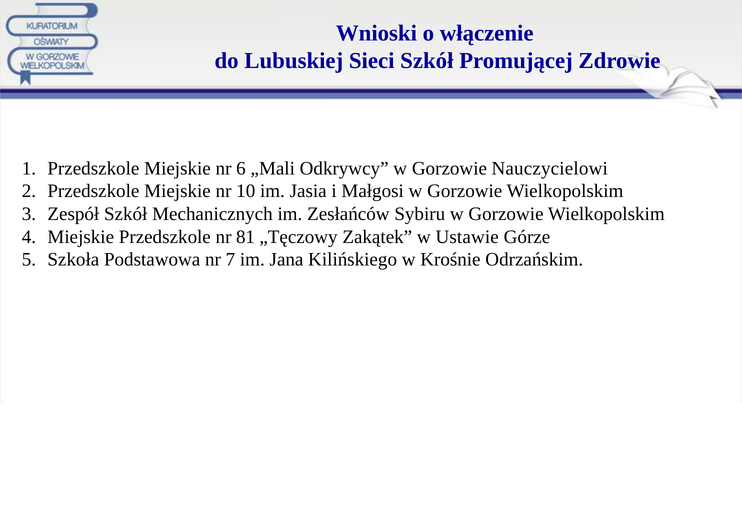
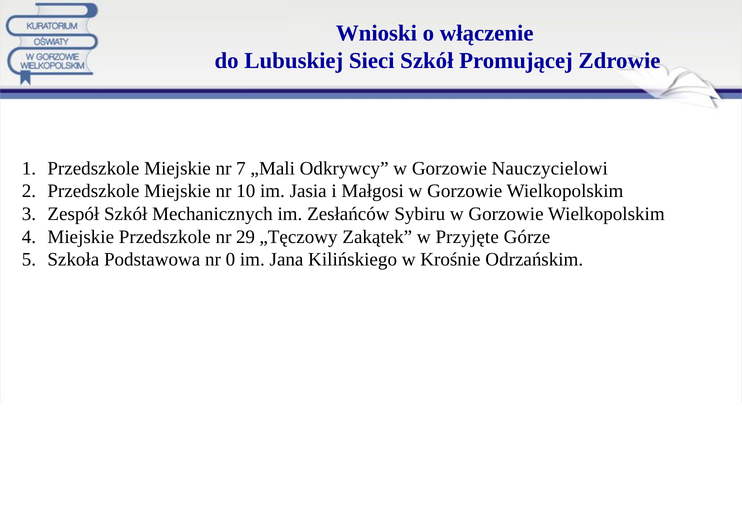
6: 6 -> 7
81: 81 -> 29
Ustawie: Ustawie -> Przyjęte
7: 7 -> 0
